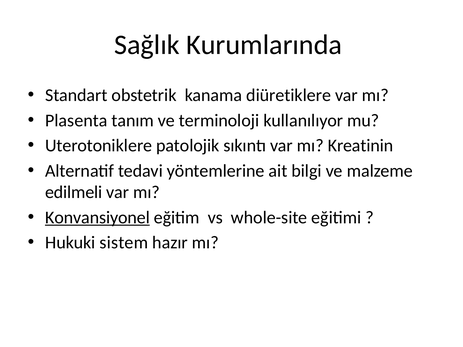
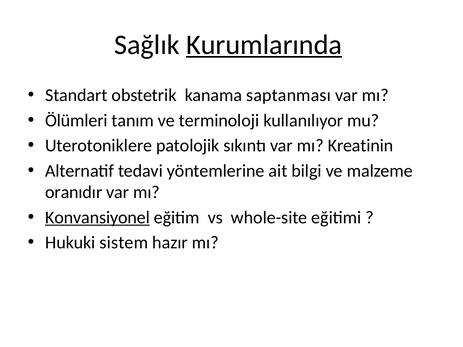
Kurumlarında underline: none -> present
diüretiklere: diüretiklere -> saptanması
Plasenta: Plasenta -> Ölümleri
edilmeli: edilmeli -> oranıdır
